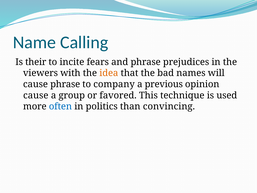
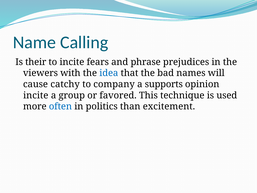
idea colour: orange -> blue
cause phrase: phrase -> catchy
previous: previous -> supports
cause at (36, 95): cause -> incite
convincing: convincing -> excitement
